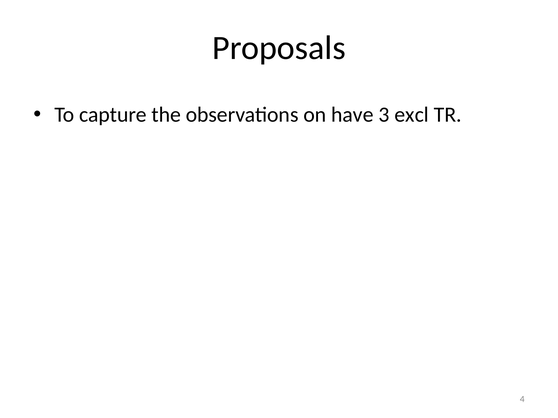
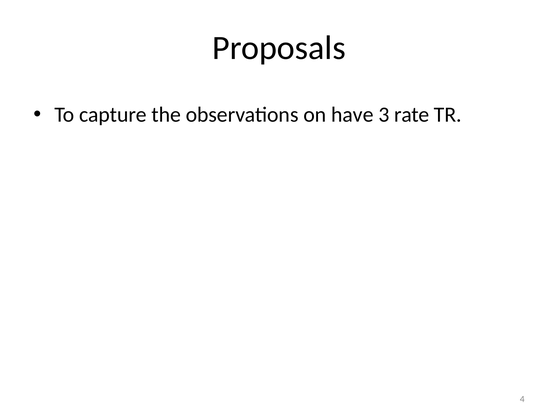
excl: excl -> rate
